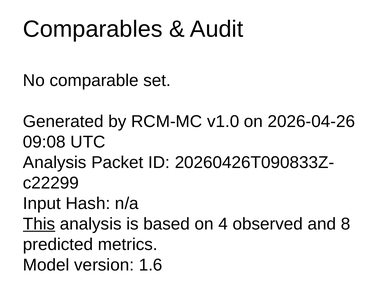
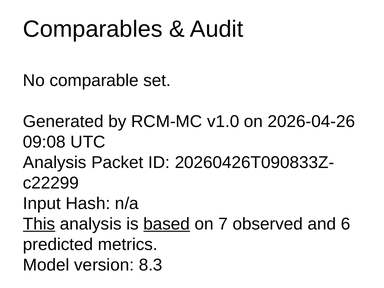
based underline: none -> present
4: 4 -> 7
8: 8 -> 6
1.6: 1.6 -> 8.3
